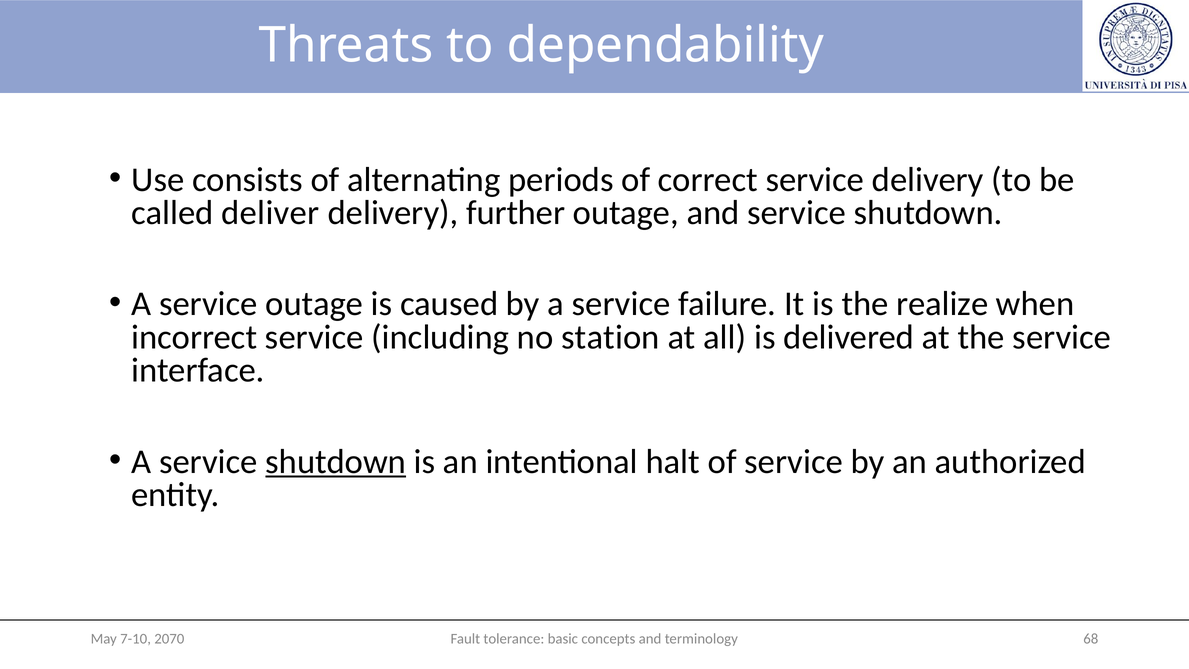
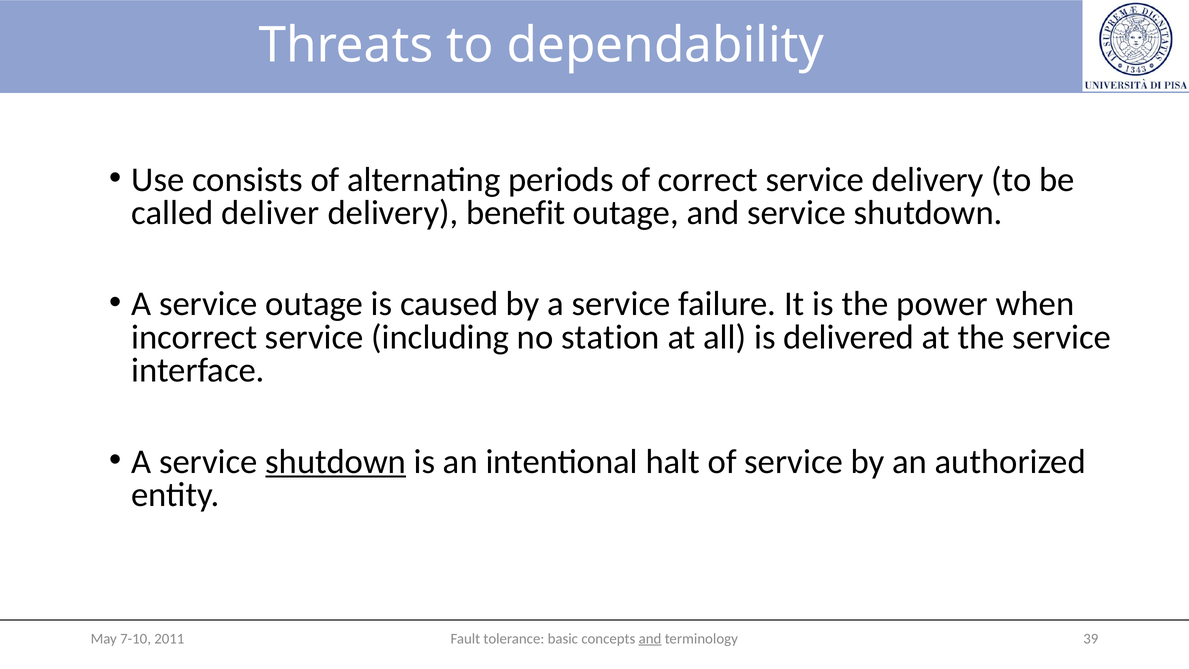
further: further -> benefit
realize: realize -> power
and at (650, 639) underline: none -> present
68: 68 -> 39
2070: 2070 -> 2011
